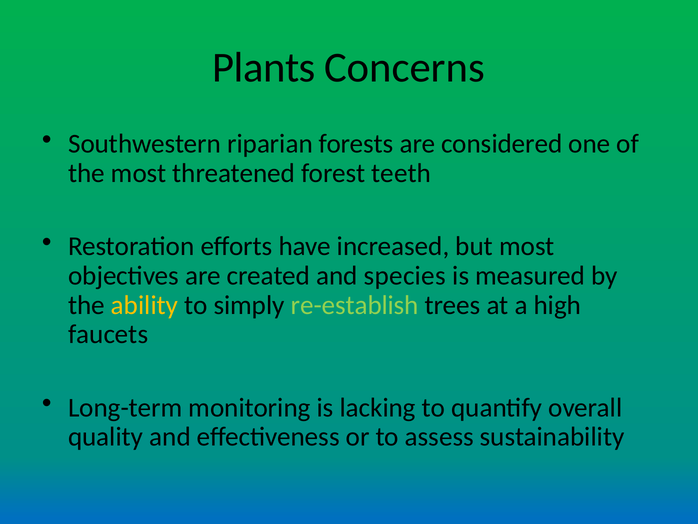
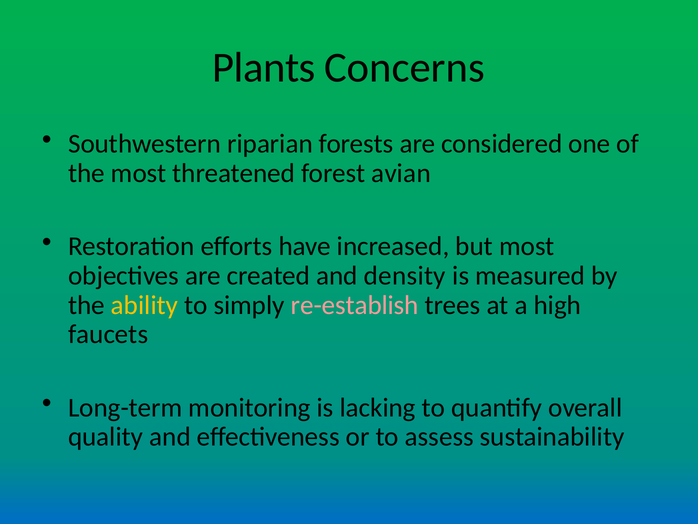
teeth: teeth -> avian
species: species -> density
re-establish colour: light green -> pink
